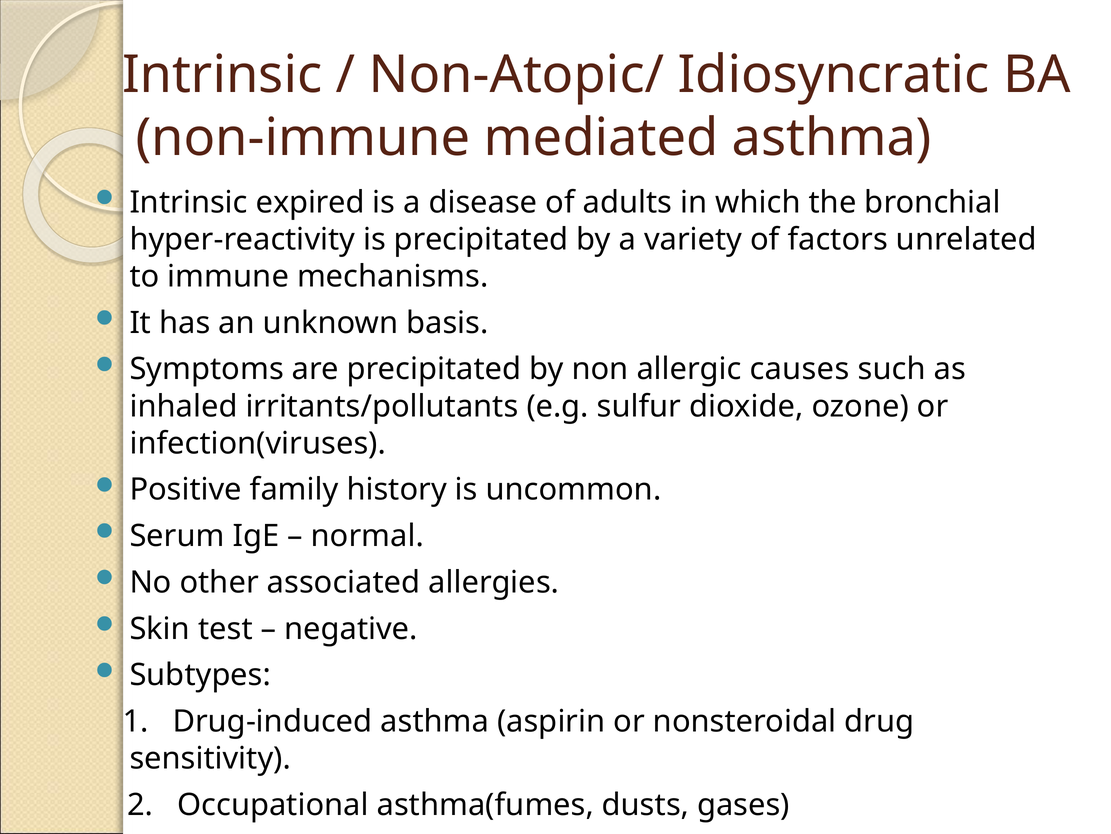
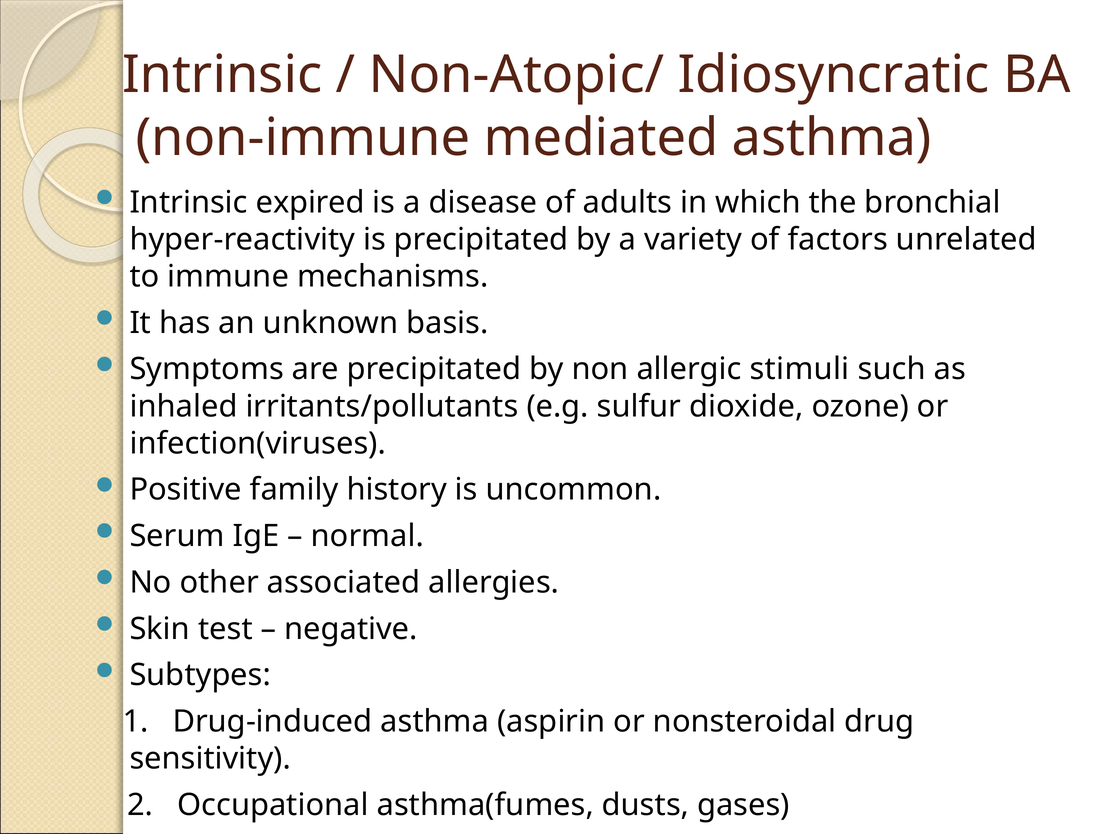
causes: causes -> stimuli
